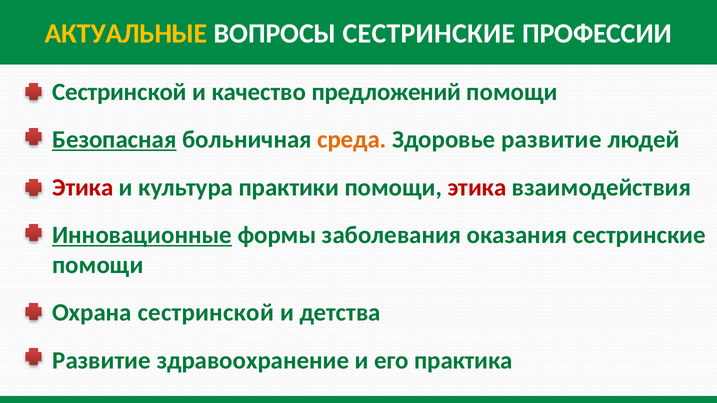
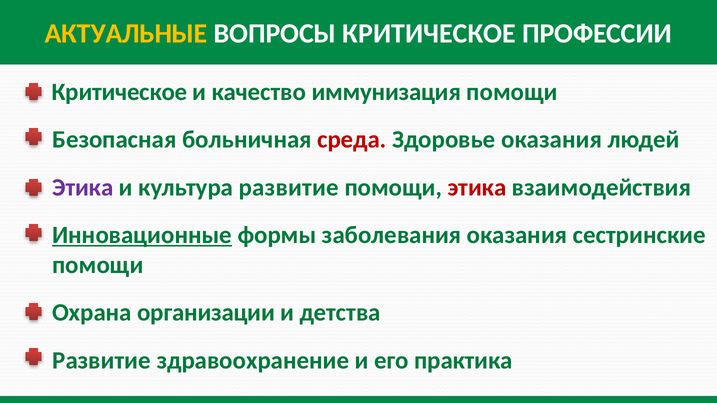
ВОПРОСЫ СЕСТРИНСКИЕ: СЕСТРИНСКИЕ -> КРИТИЧЕСКОЕ
Сестринской at (119, 92): Сестринской -> Критическое
предложений: предложений -> иммунизация
Безопасная underline: present -> none
среда colour: orange -> red
Здоровье развитие: развитие -> оказания
Этика at (83, 188) colour: red -> purple
культура практики: практики -> развитие
Охрана сестринской: сестринской -> организации
